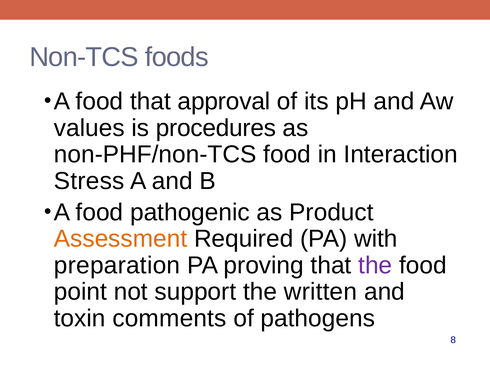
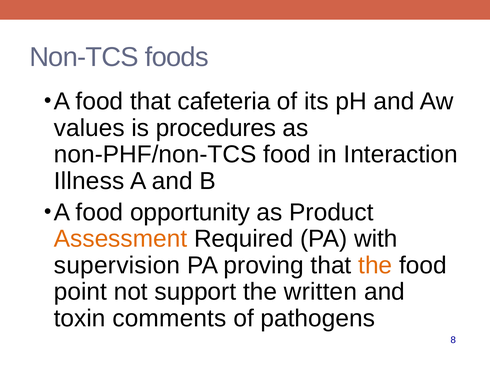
approval: approval -> cafeteria
Stress: Stress -> Illness
pathogenic: pathogenic -> opportunity
preparation: preparation -> supervision
the at (375, 265) colour: purple -> orange
